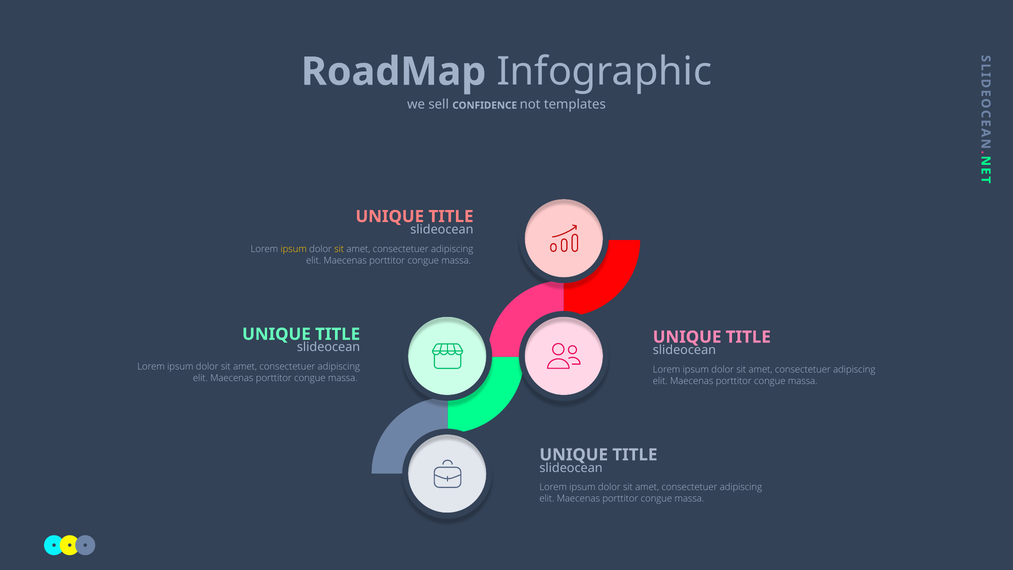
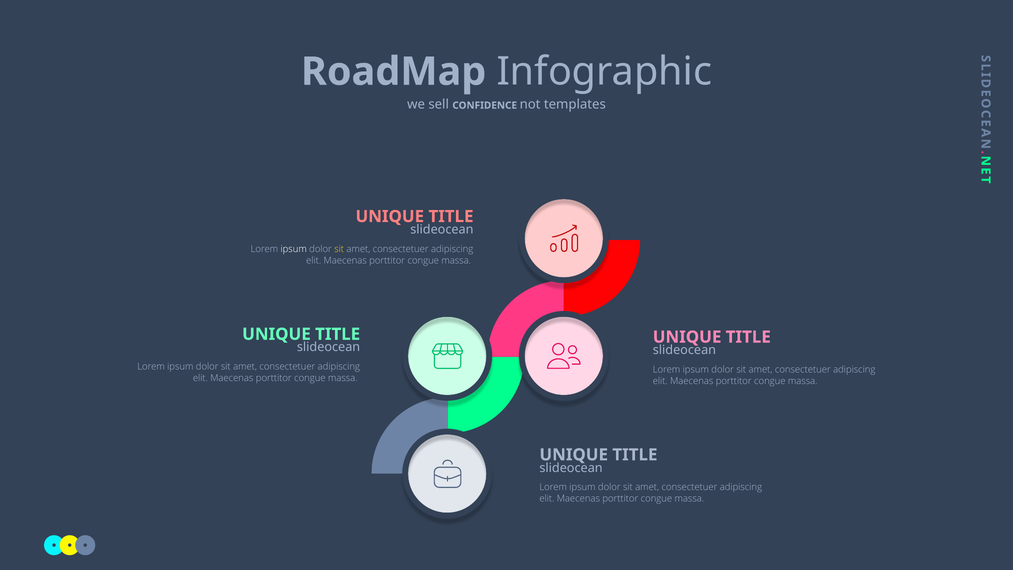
ipsum at (294, 249) colour: yellow -> white
